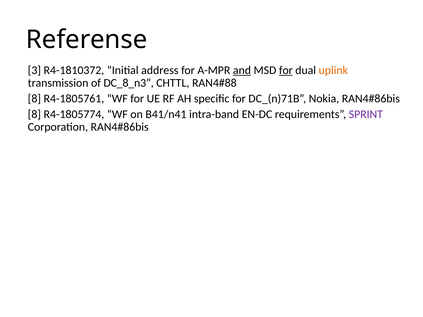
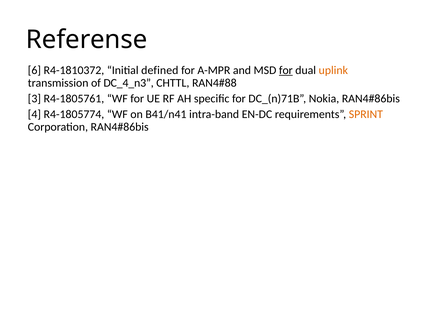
3: 3 -> 6
address: address -> defined
and underline: present -> none
DC_8_n3: DC_8_n3 -> DC_4_n3
8 at (34, 99): 8 -> 3
8 at (34, 114): 8 -> 4
SPRINT colour: purple -> orange
